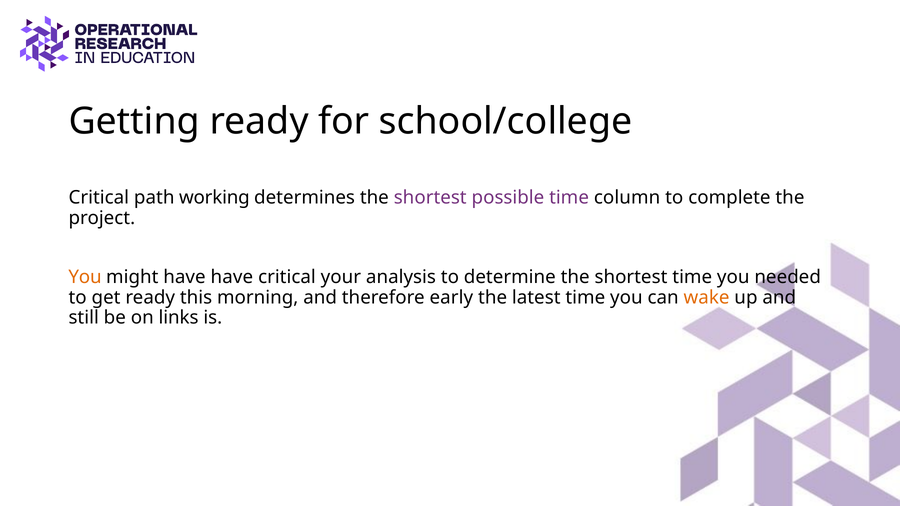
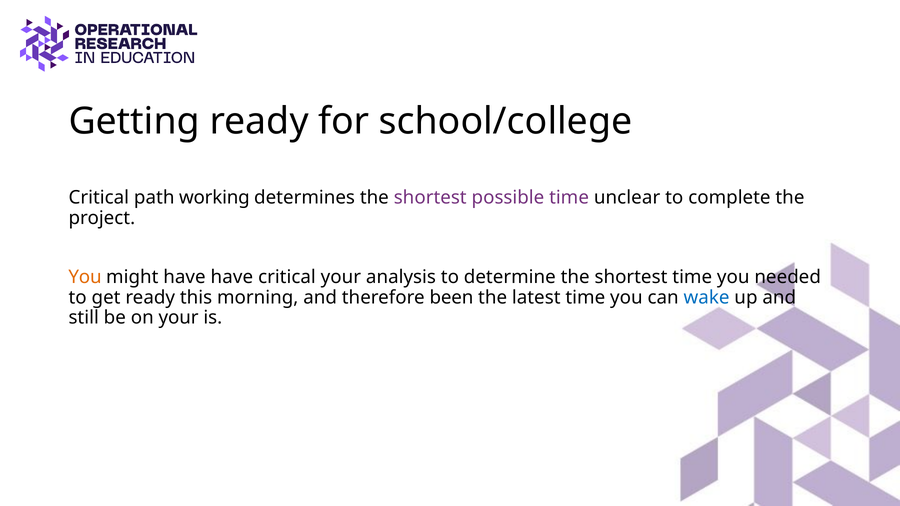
column: column -> unclear
early: early -> been
wake colour: orange -> blue
on links: links -> your
